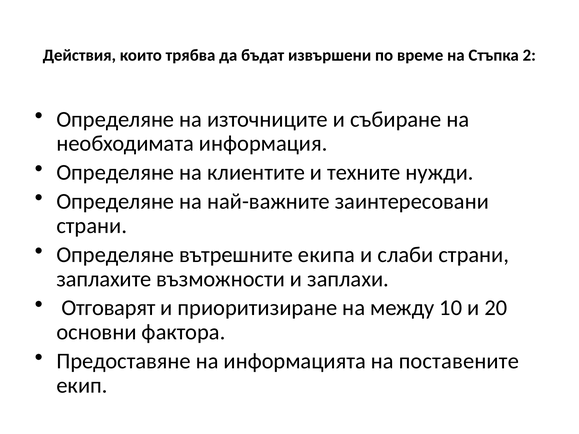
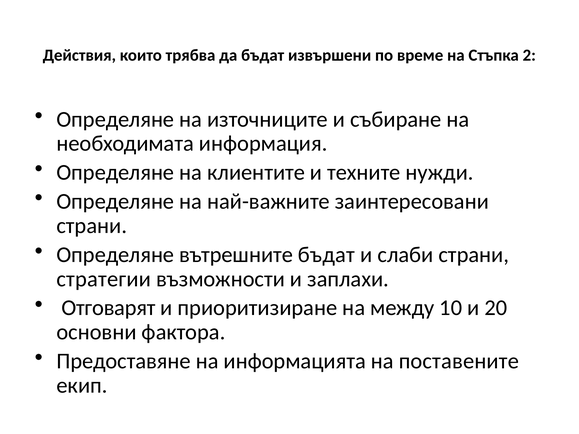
вътрешните екипа: екипа -> бъдат
заплахите: заплахите -> стратегии
